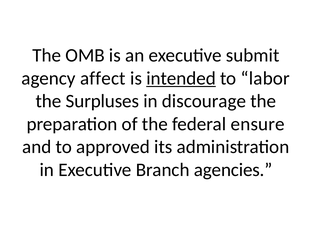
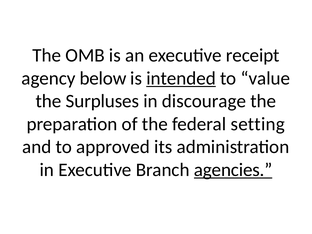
submit: submit -> receipt
affect: affect -> below
labor: labor -> value
ensure: ensure -> setting
agencies underline: none -> present
